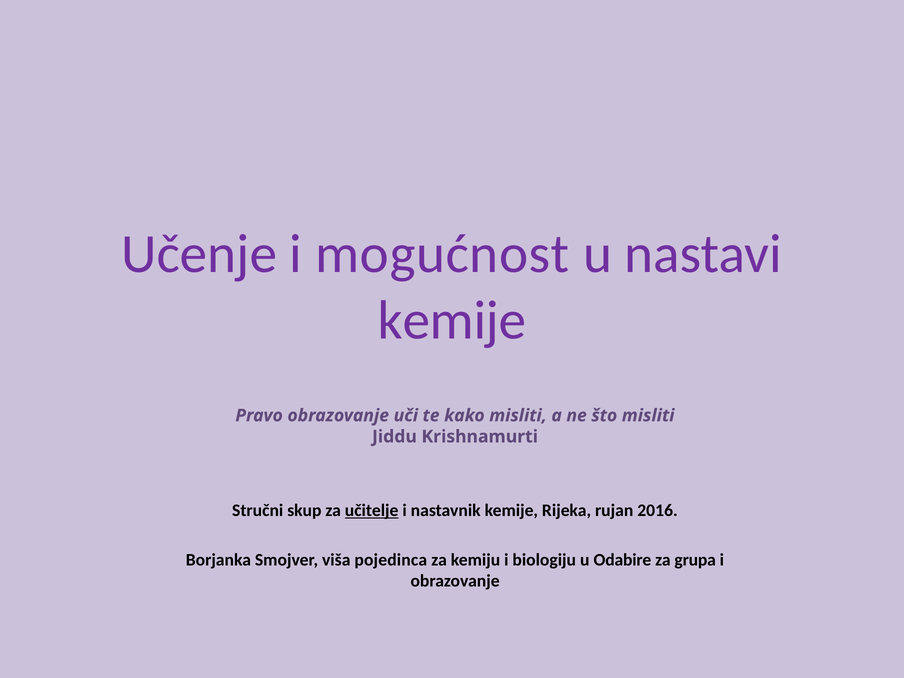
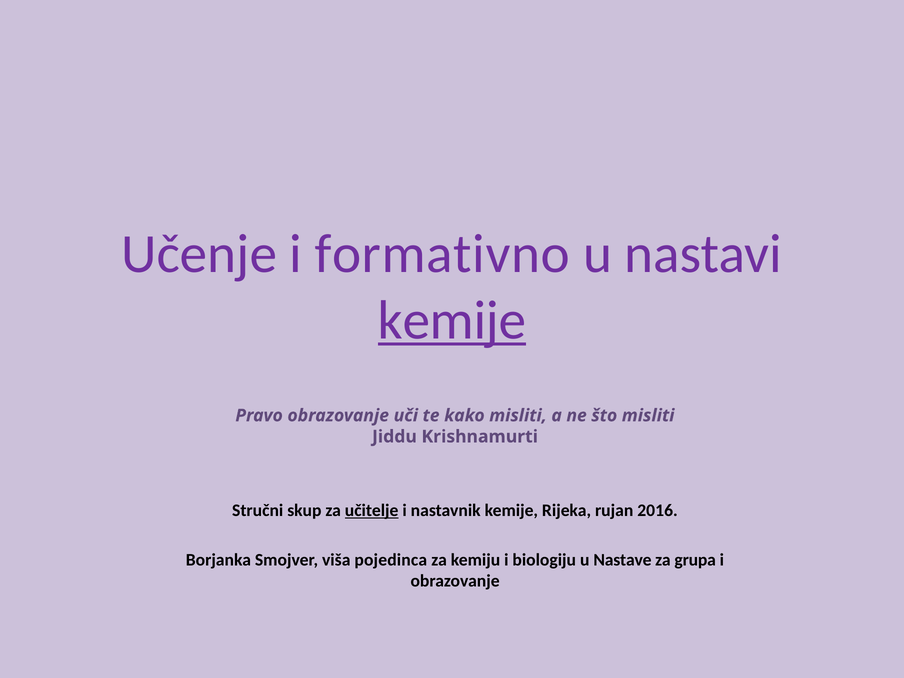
mogućnost: mogućnost -> formativno
kemije at (452, 320) underline: none -> present
Odabire: Odabire -> Nastave
